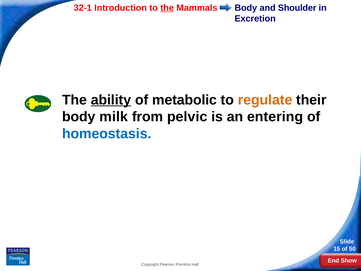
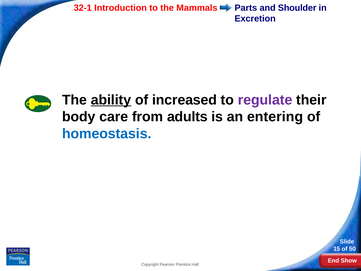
the at (167, 8) underline: present -> none
Body at (246, 8): Body -> Parts
metabolic: metabolic -> increased
regulate colour: orange -> purple
milk: milk -> care
pelvic: pelvic -> adults
